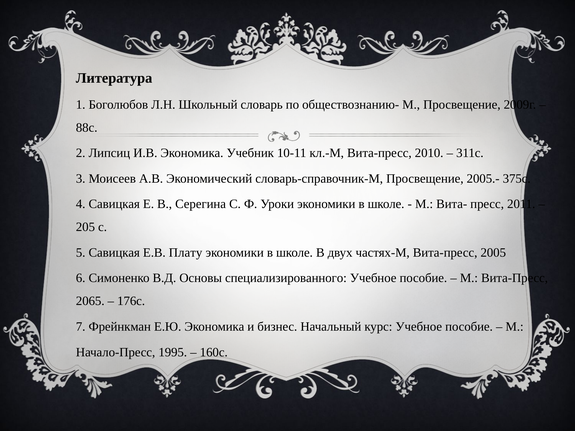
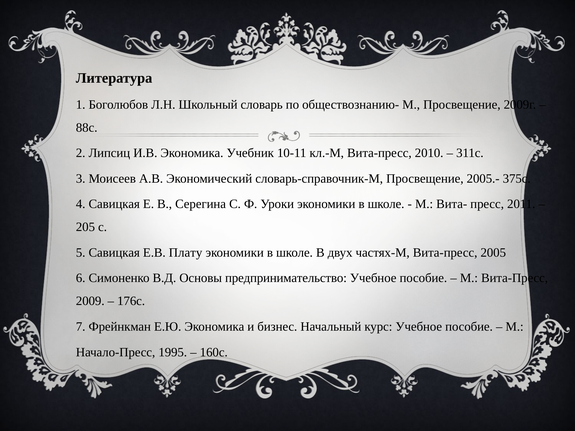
специализированного: специализированного -> предпринимательство
2065: 2065 -> 2009
